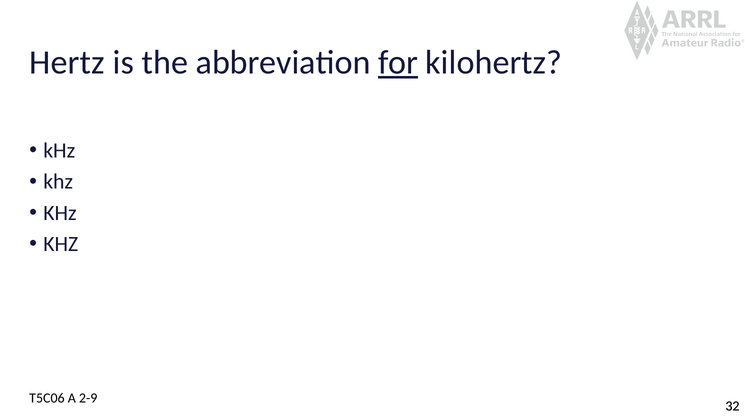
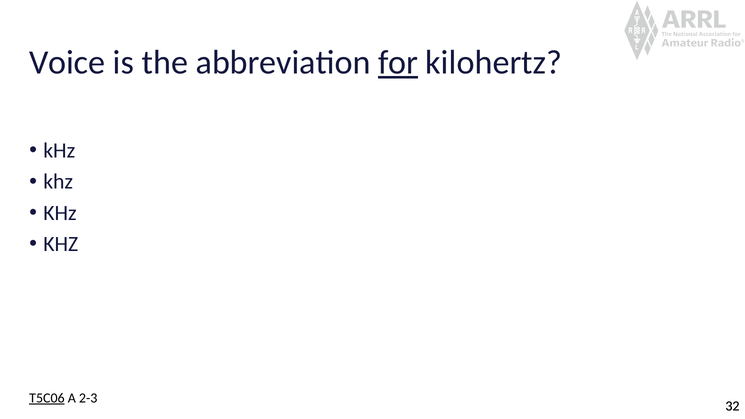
Hertz: Hertz -> Voice
T5C06 underline: none -> present
2-9: 2-9 -> 2-3
